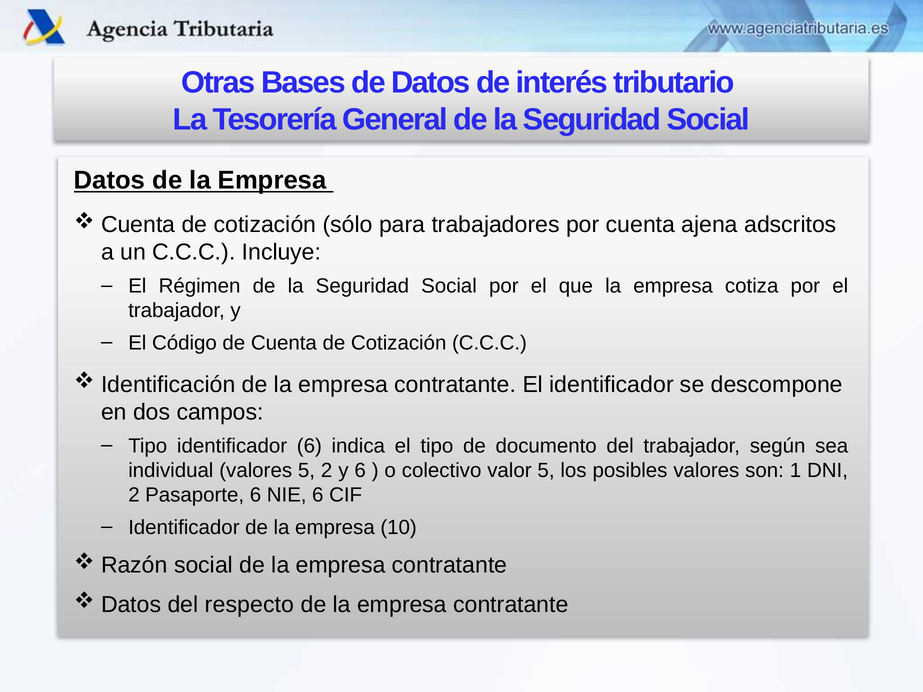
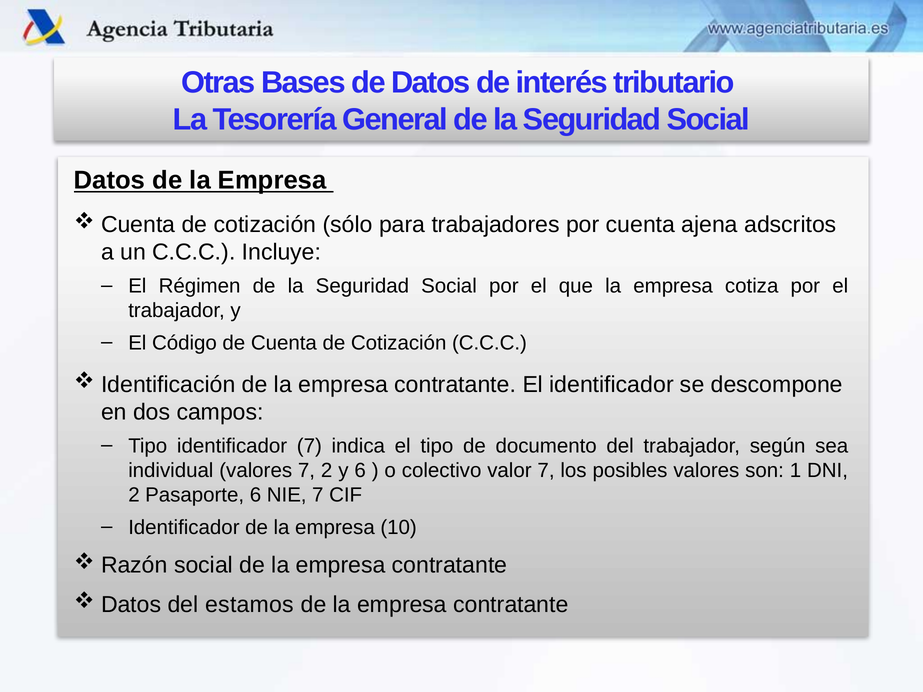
identificador 6: 6 -> 7
valores 5: 5 -> 7
valor 5: 5 -> 7
NIE 6: 6 -> 7
respecto: respecto -> estamos
